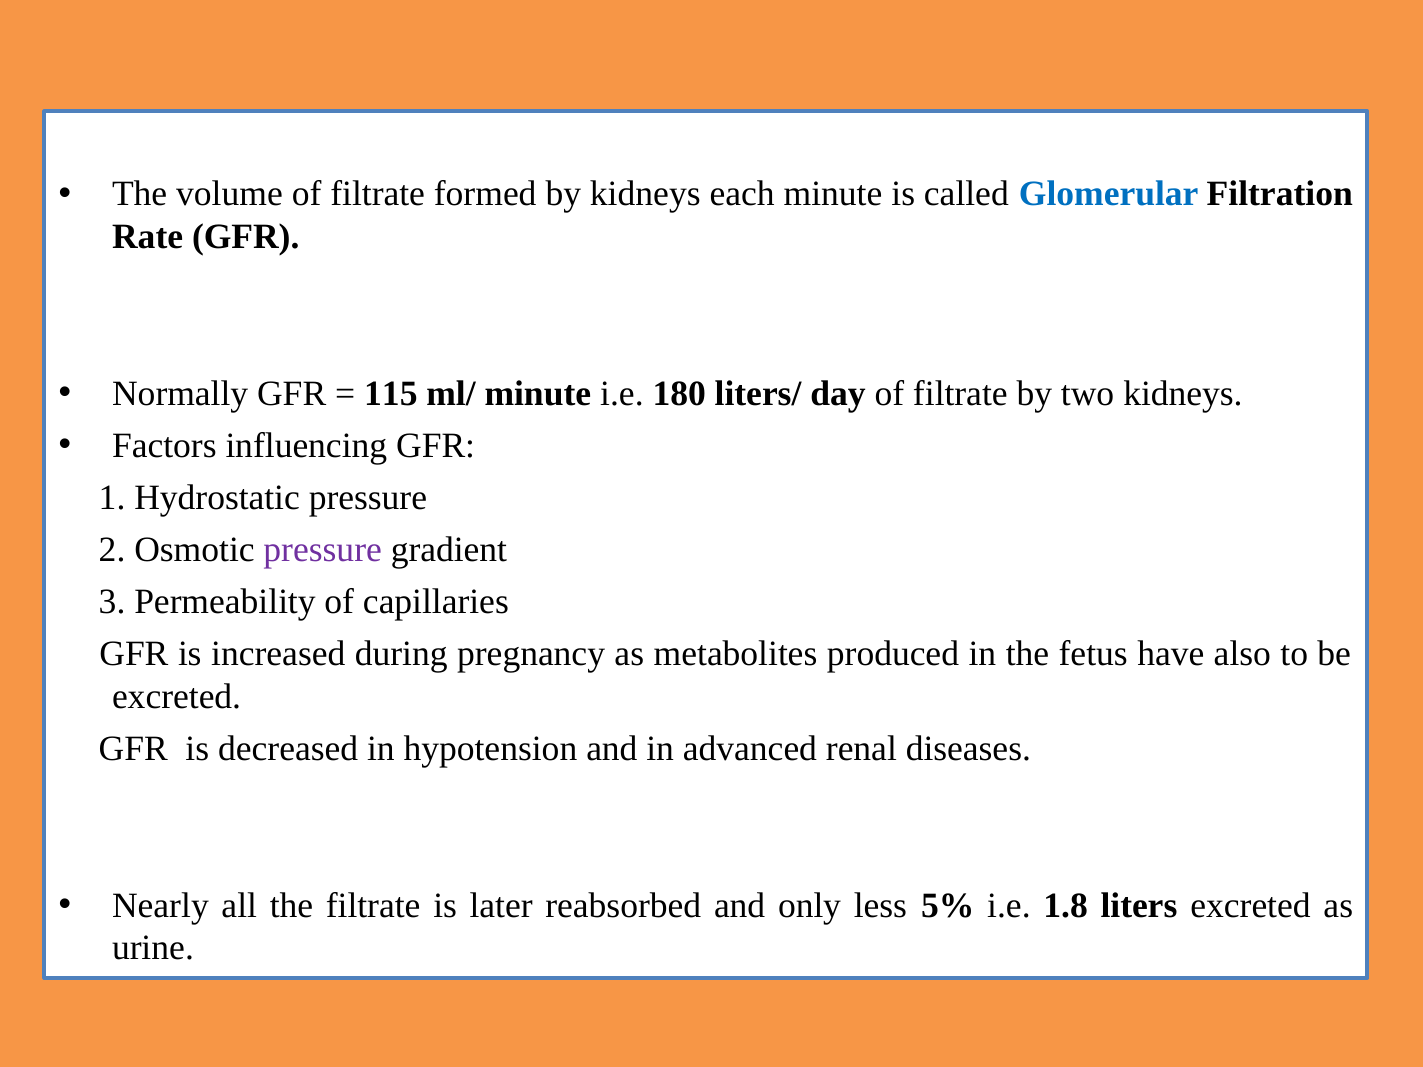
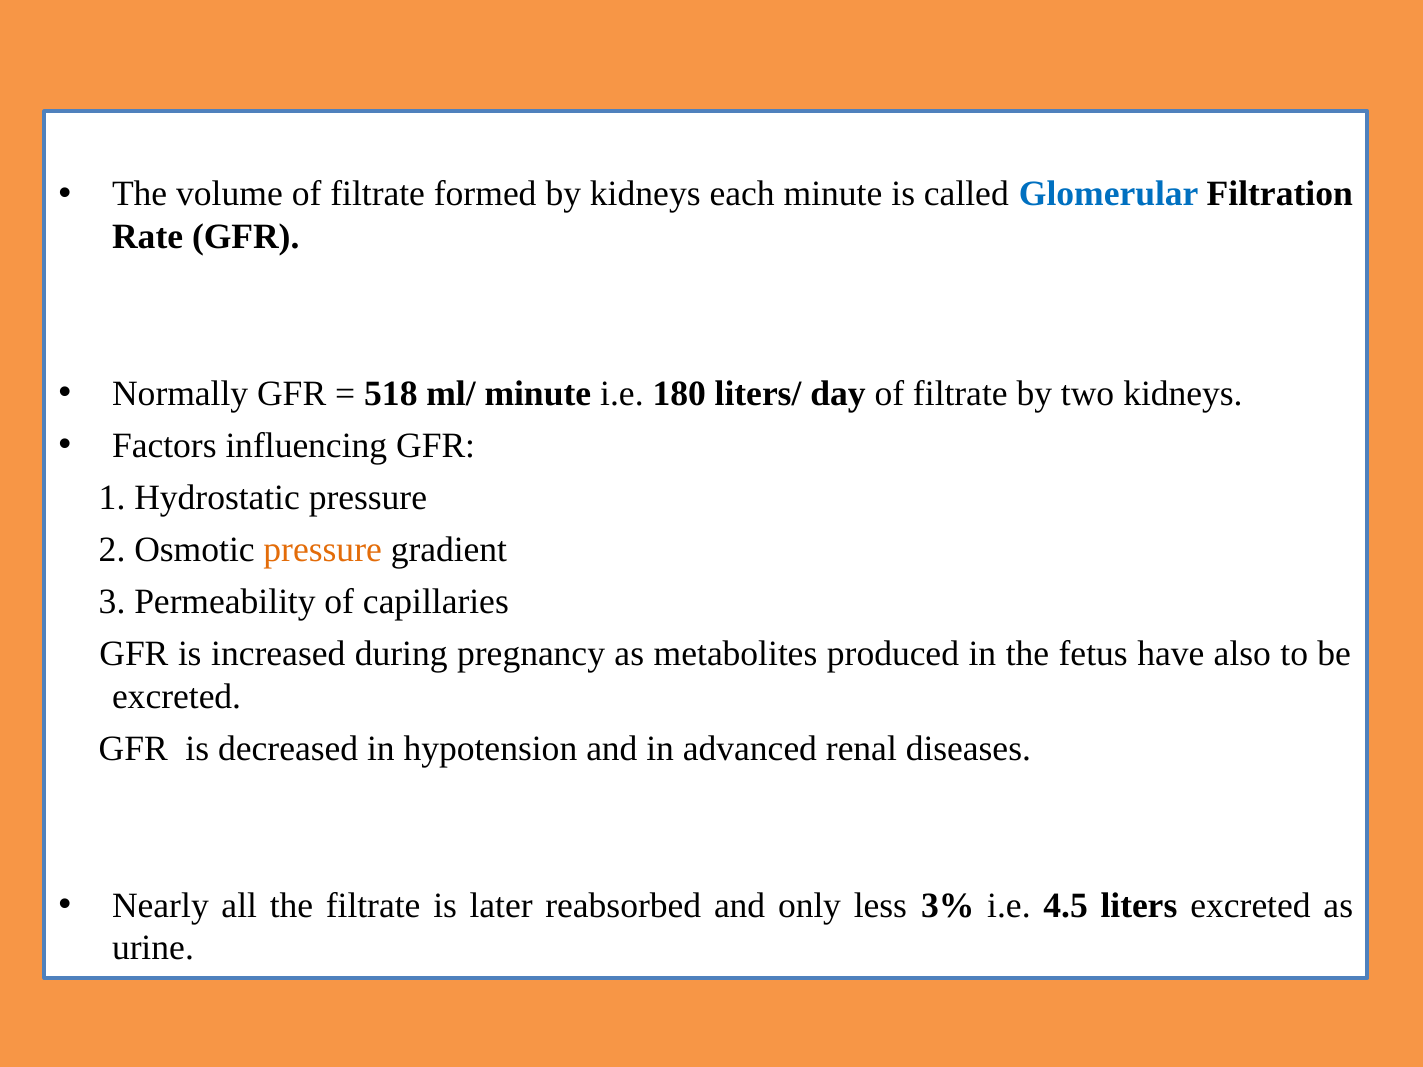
115: 115 -> 518
pressure at (323, 550) colour: purple -> orange
5%: 5% -> 3%
1.8: 1.8 -> 4.5
